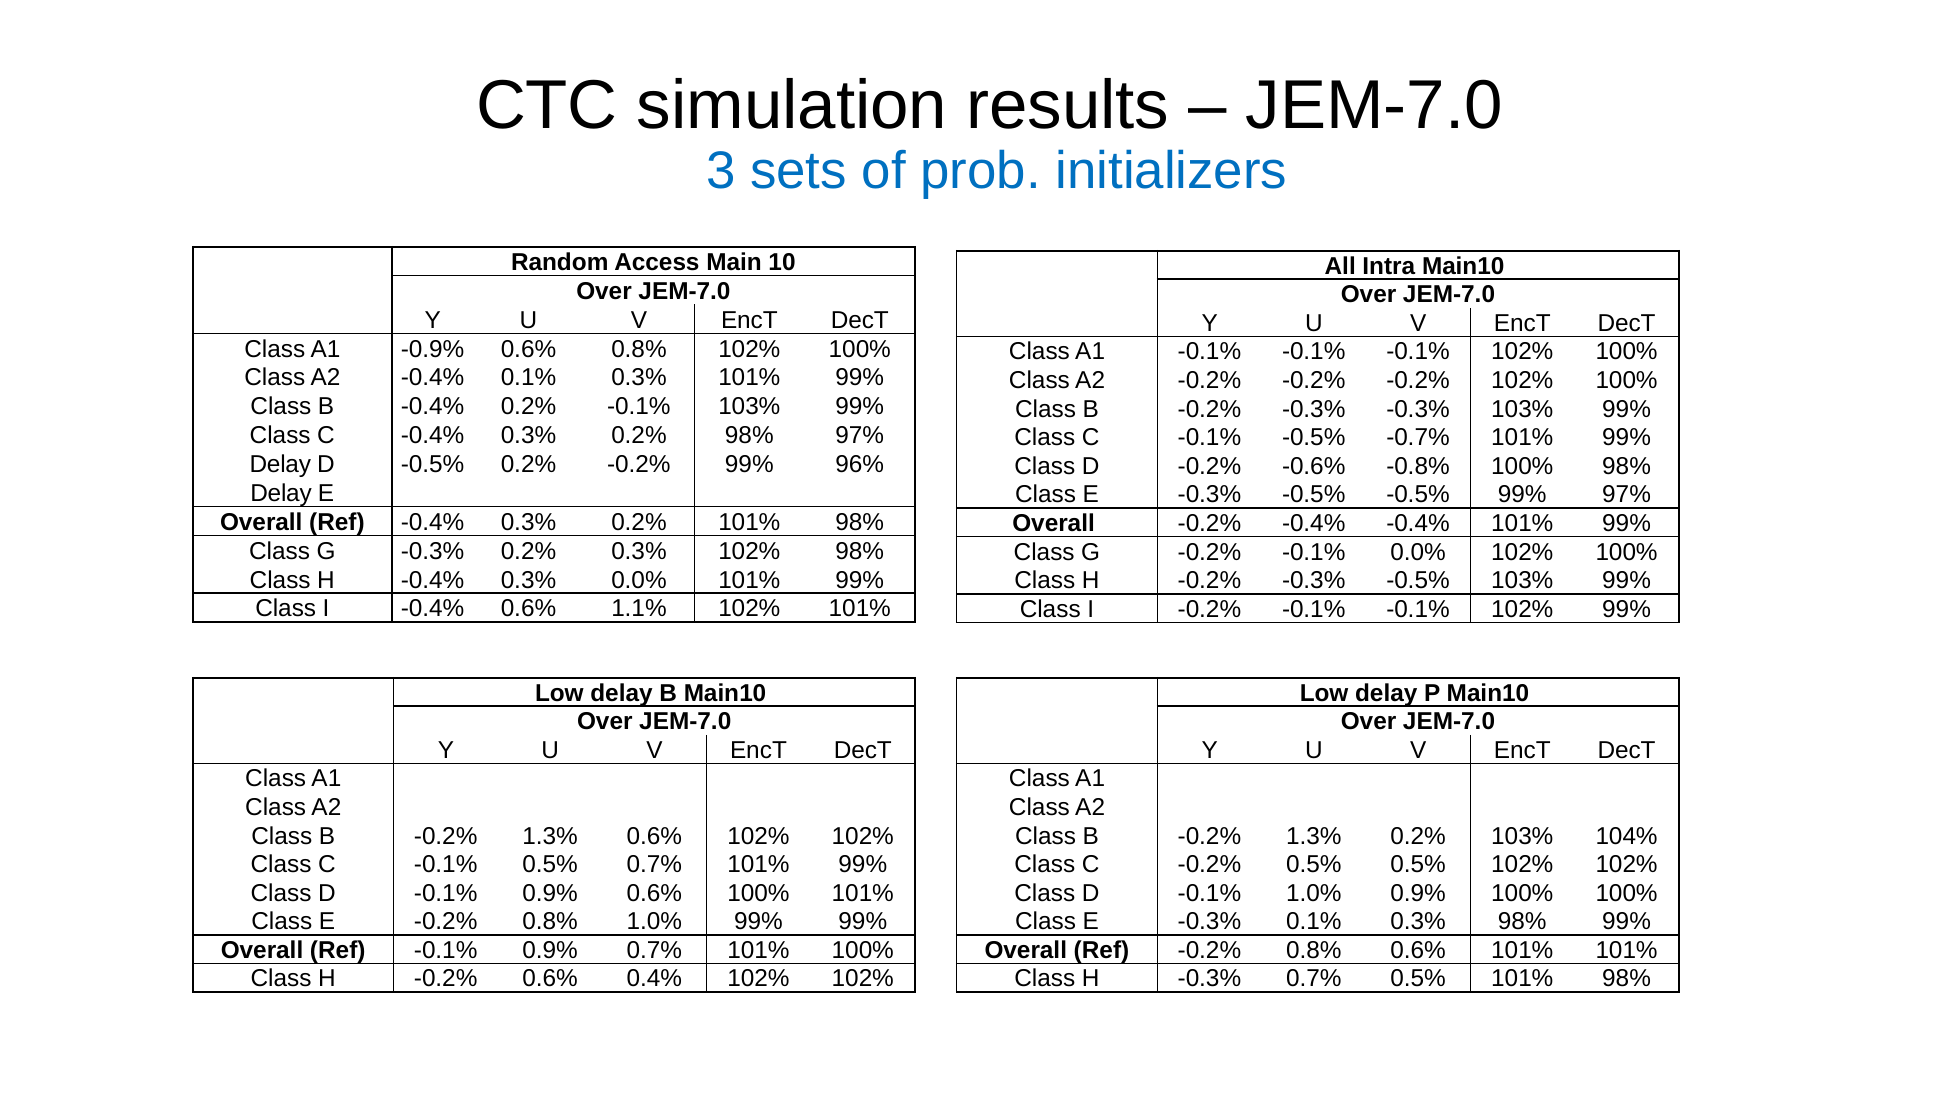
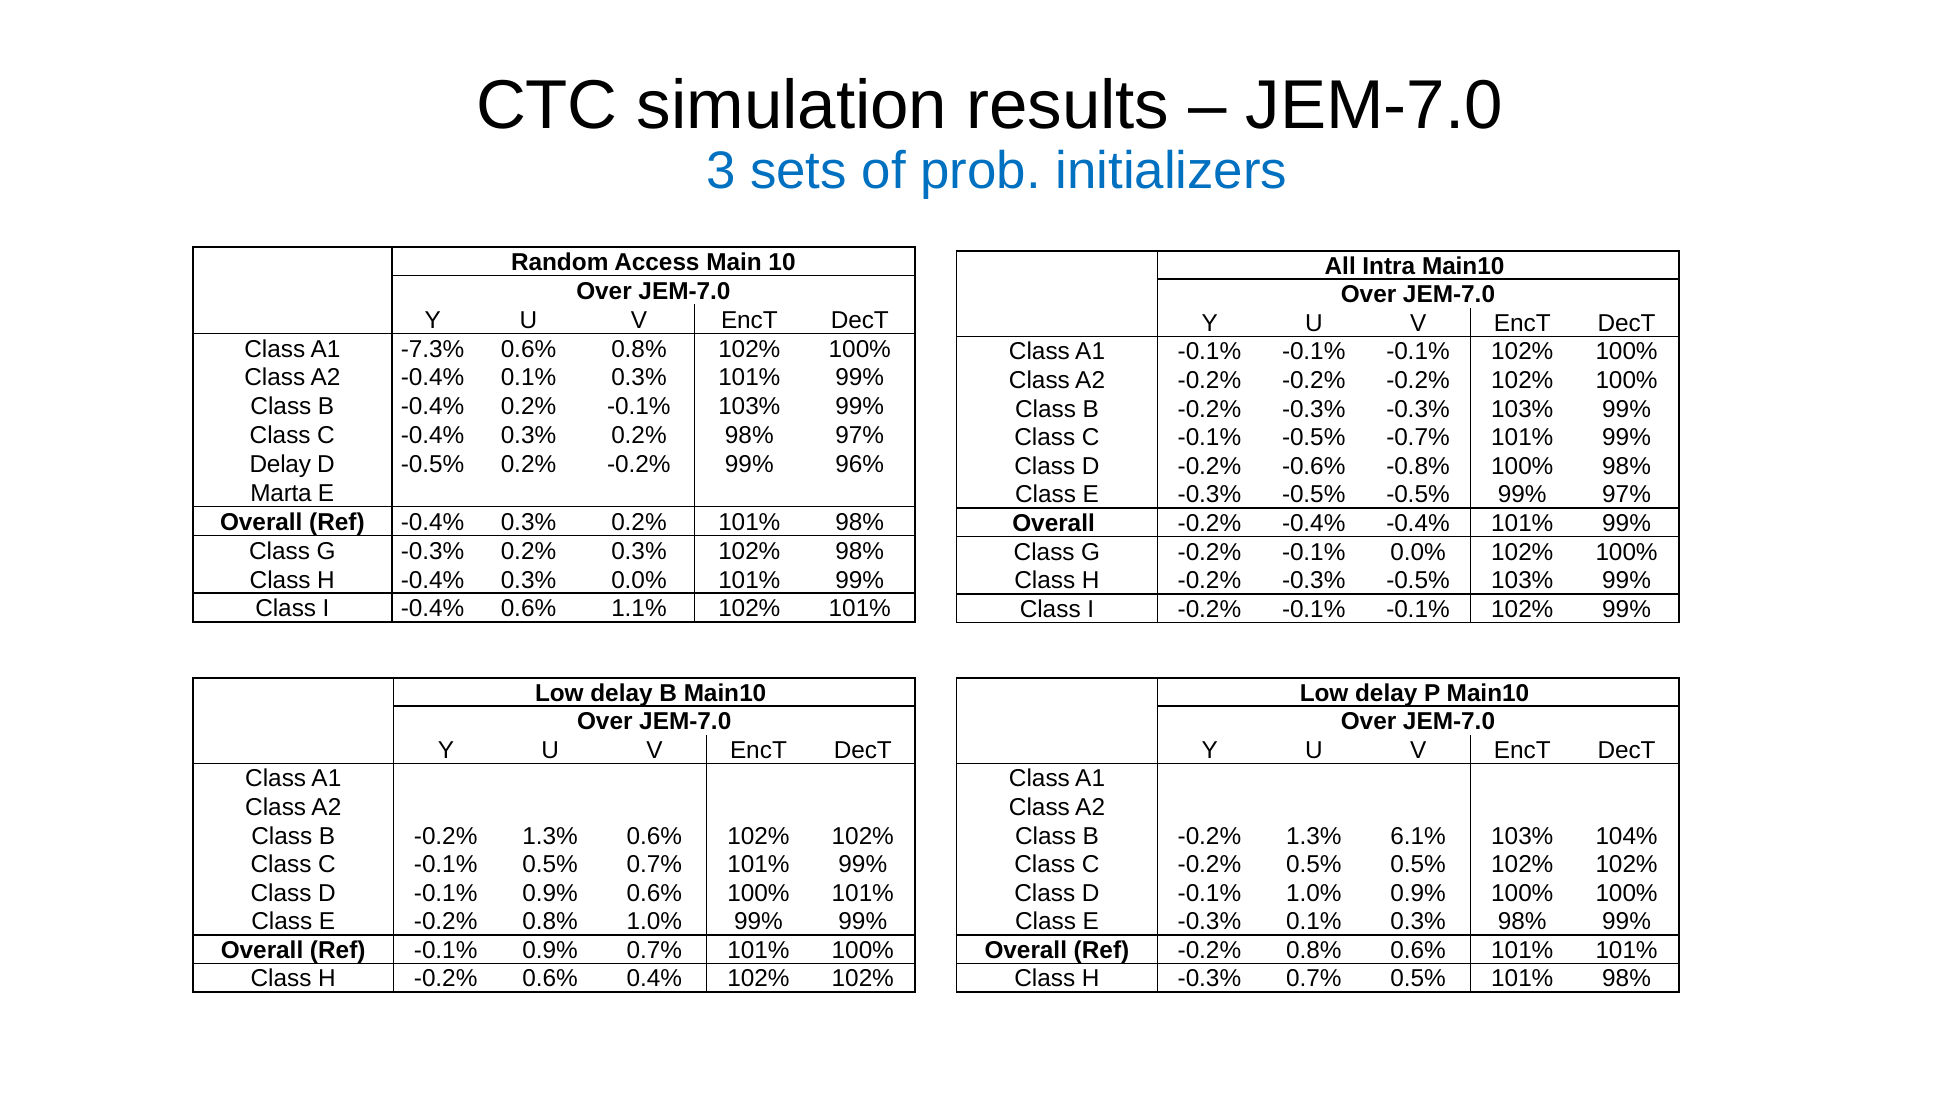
-0.9%: -0.9% -> -7.3%
Delay at (281, 493): Delay -> Marta
1.3% 0.2%: 0.2% -> 6.1%
